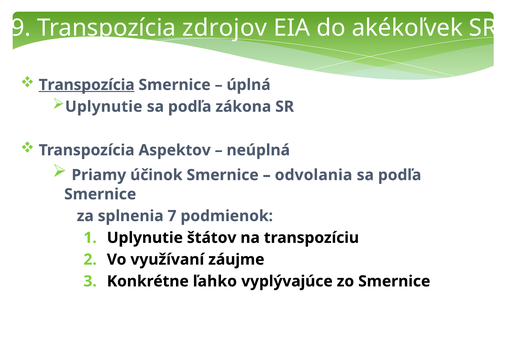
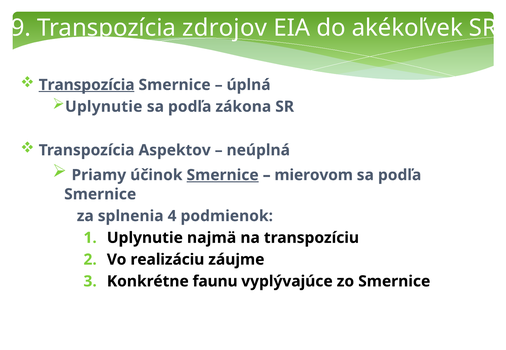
Smernice at (223, 175) underline: none -> present
odvolania: odvolania -> mierovom
7: 7 -> 4
štátov: štátov -> najmä
využívaní: využívaní -> realizáciu
ľahko: ľahko -> faunu
